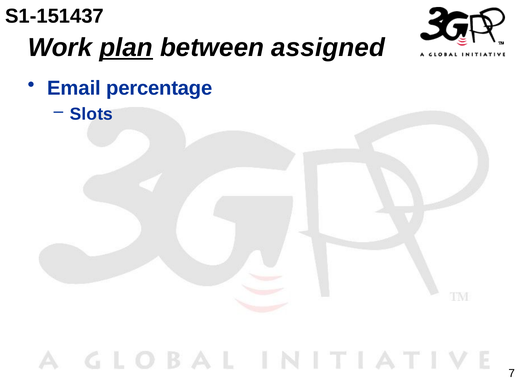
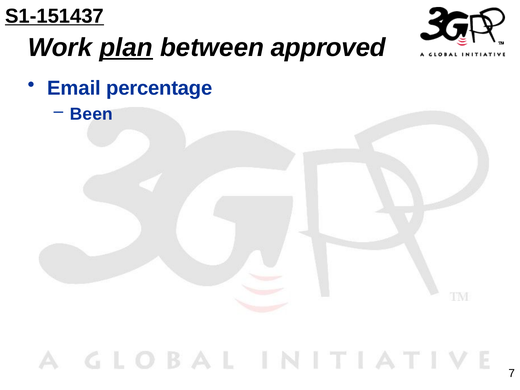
S1-151437 underline: none -> present
assigned: assigned -> approved
Slots: Slots -> Been
